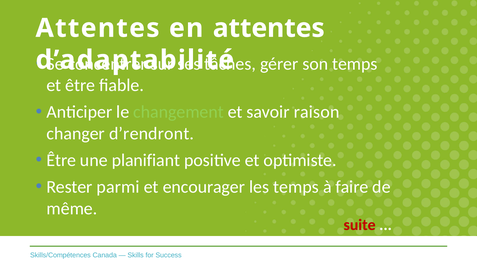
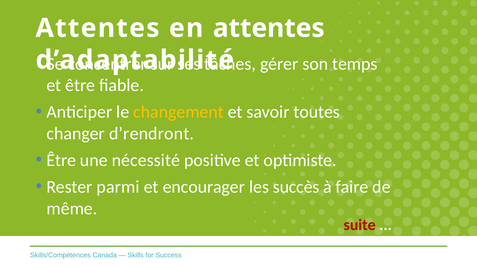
changement colour: light green -> yellow
raison: raison -> toutes
planifiant: planifiant -> nécessité
les temps: temps -> succès
